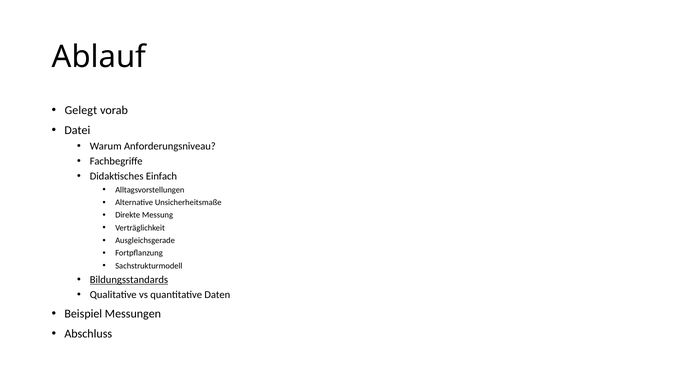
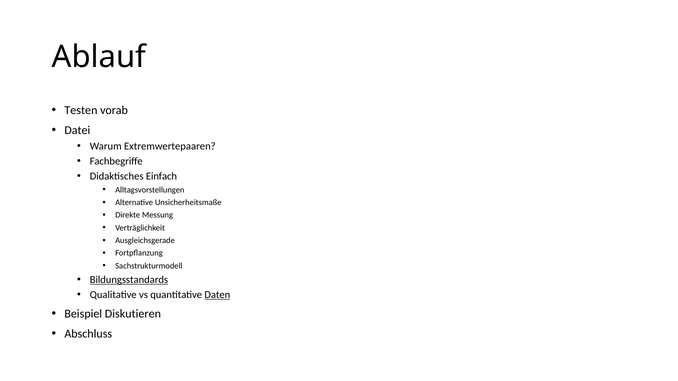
Gelegt: Gelegt -> Testen
Anforderungsniveau: Anforderungsniveau -> Extremwertepaaren
Daten underline: none -> present
Messungen: Messungen -> Diskutieren
